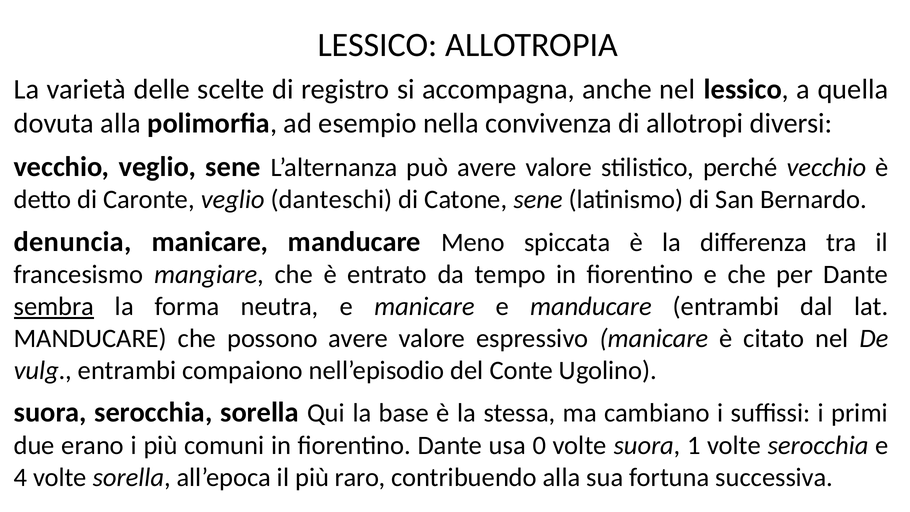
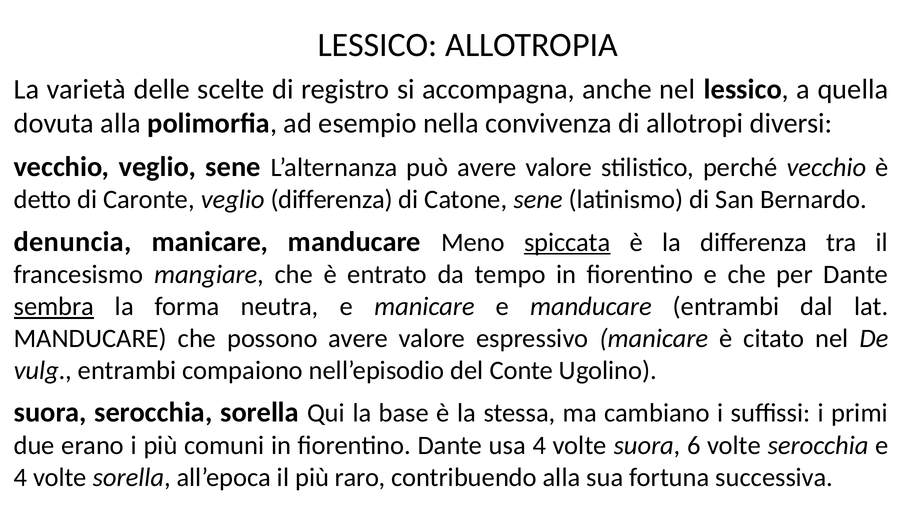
veglio danteschi: danteschi -> differenza
spiccata underline: none -> present
usa 0: 0 -> 4
1: 1 -> 6
